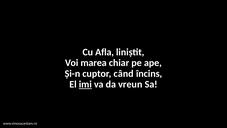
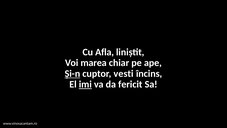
Și-n underline: none -> present
când: când -> vesti
vreun: vreun -> fericit
